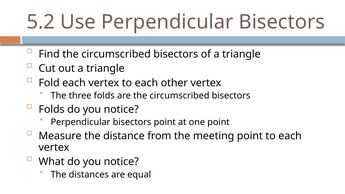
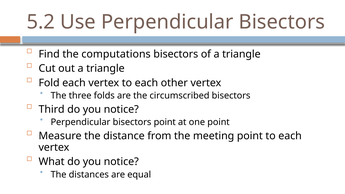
Find the circumscribed: circumscribed -> computations
Folds at (52, 109): Folds -> Third
